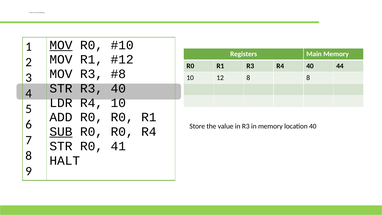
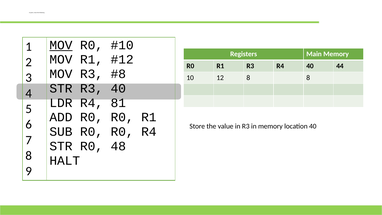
R4 10: 10 -> 81
SUB underline: present -> none
41: 41 -> 48
